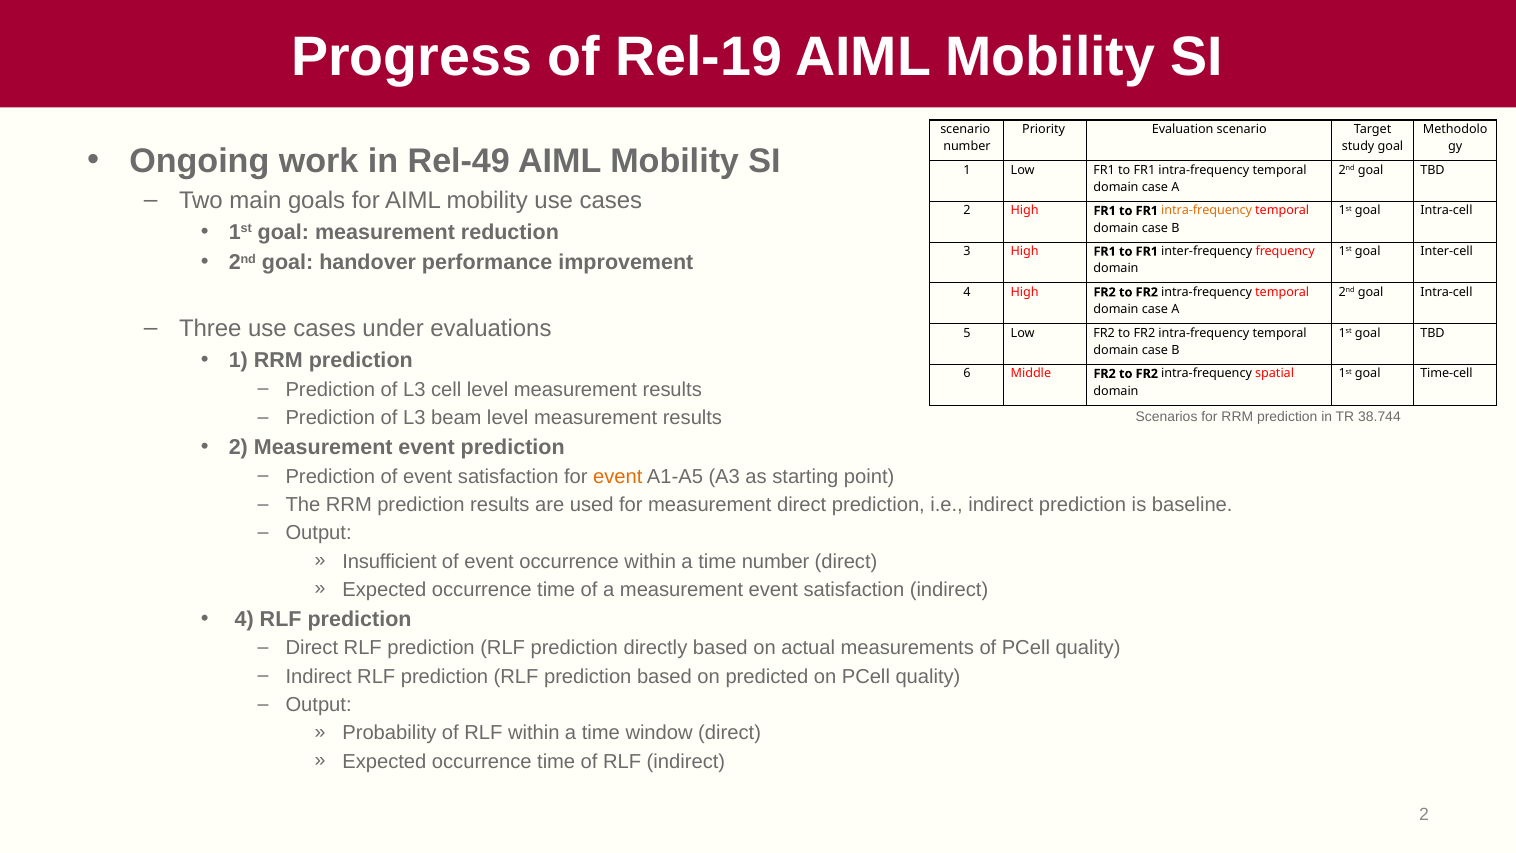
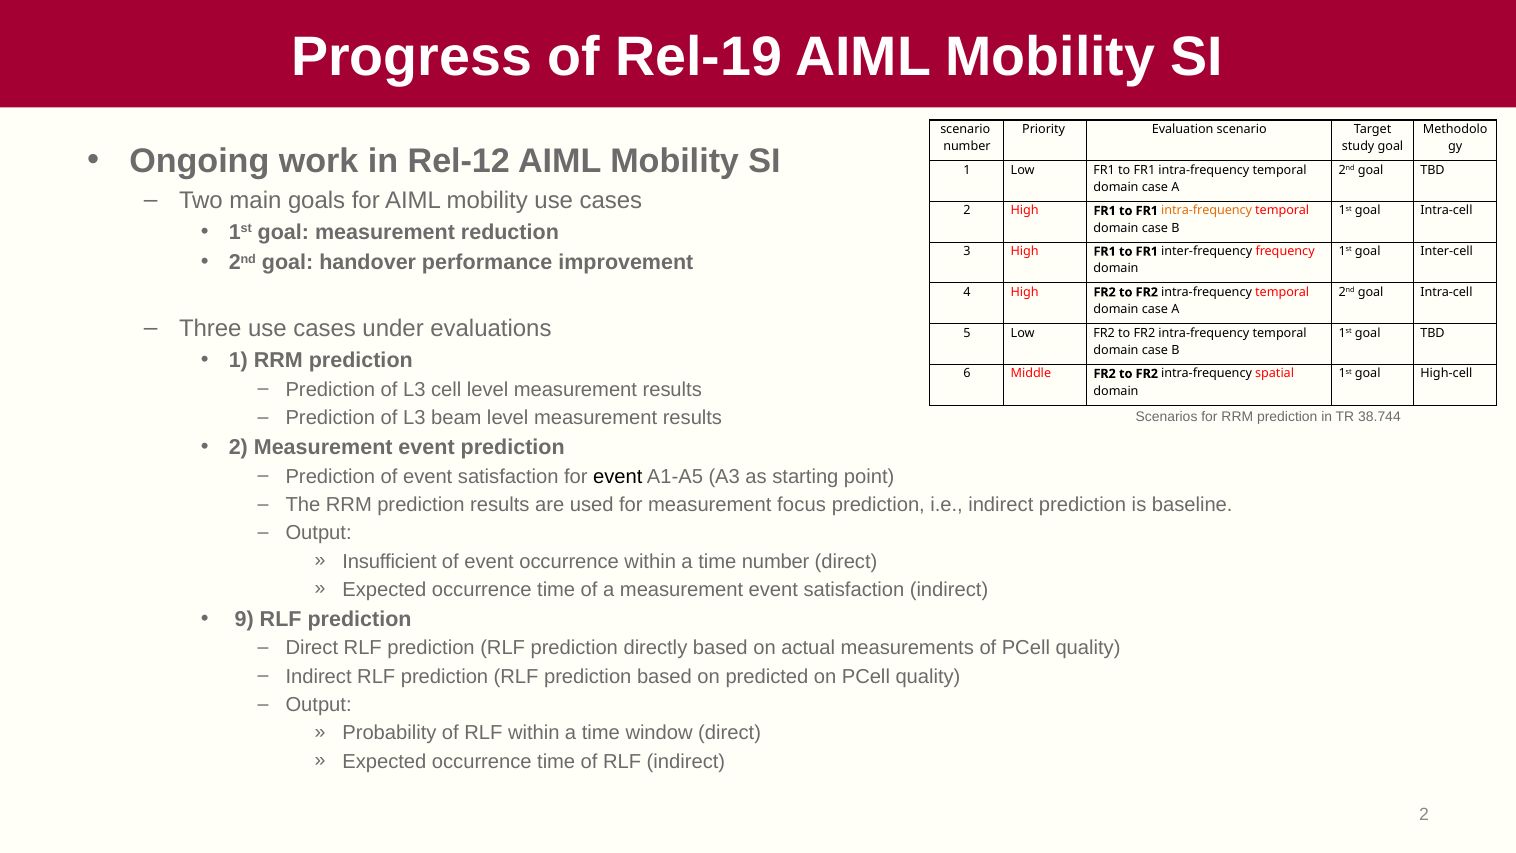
Rel-49: Rel-49 -> Rel-12
Time-cell: Time-cell -> High-cell
event at (618, 476) colour: orange -> black
measurement direct: direct -> focus
4 at (244, 619): 4 -> 9
